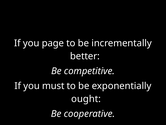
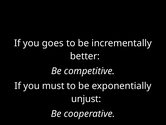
page: page -> goes
ought: ought -> unjust
